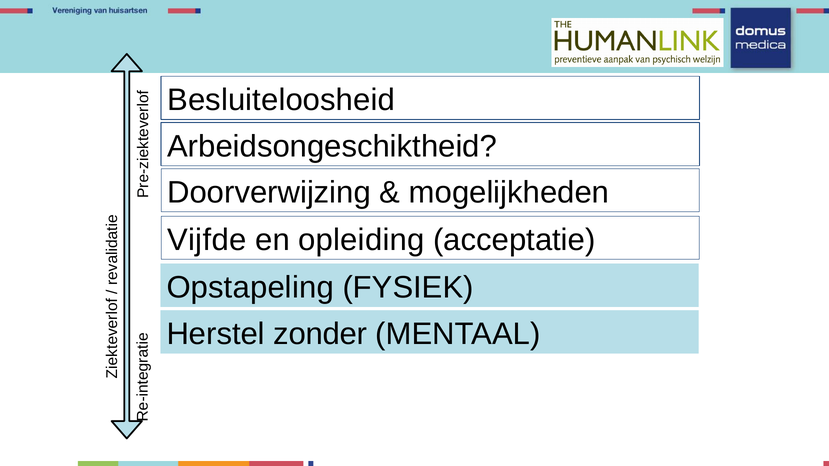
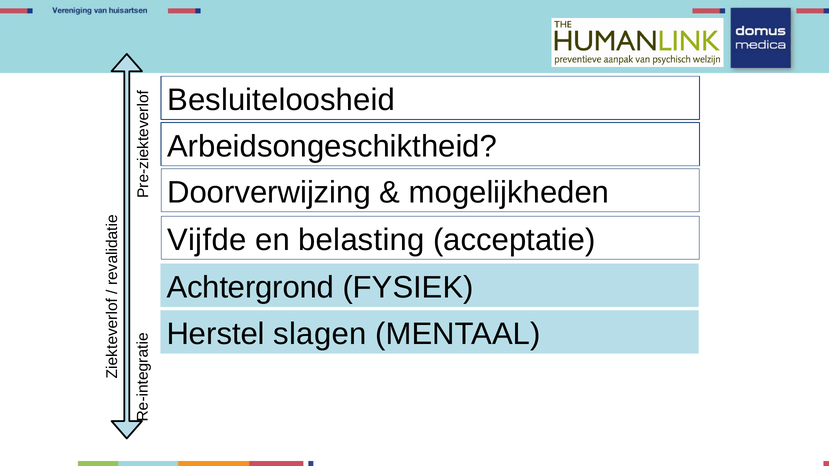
opleiding: opleiding -> belasting
Opstapeling: Opstapeling -> Achtergrond
zonder: zonder -> slagen
